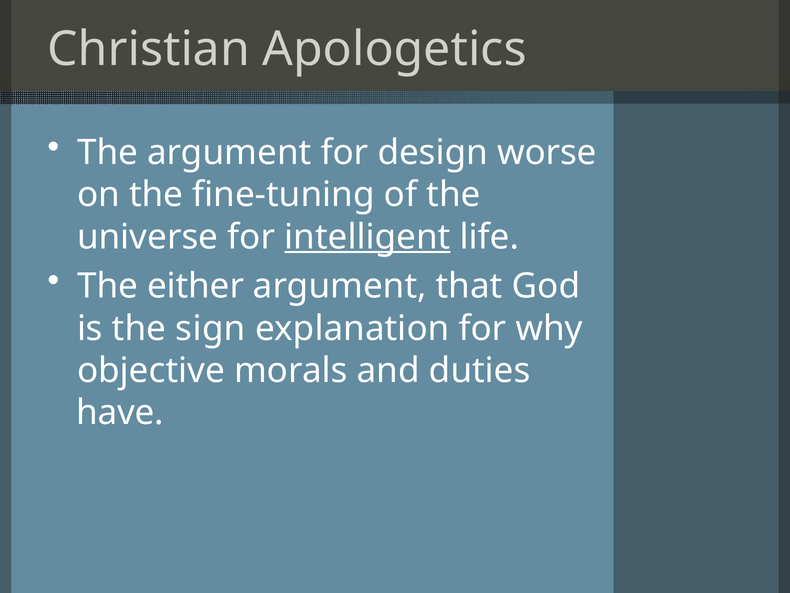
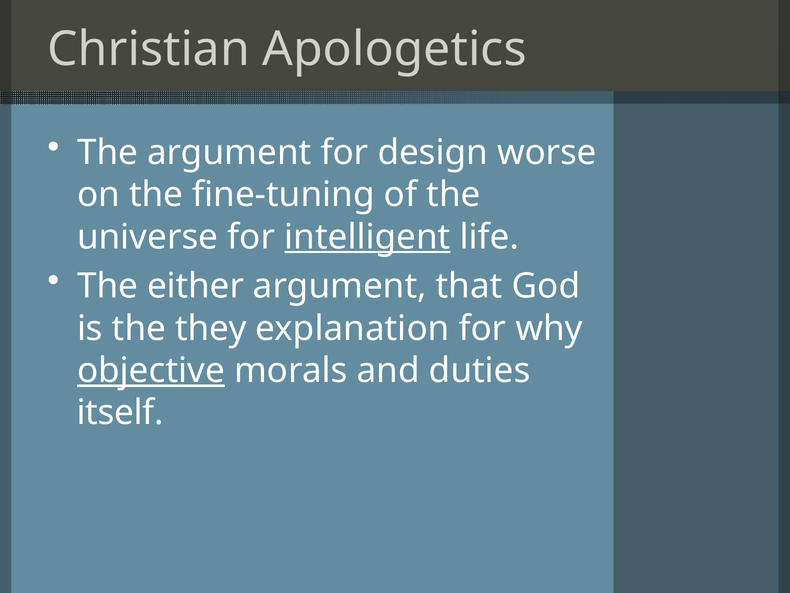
sign: sign -> they
objective underline: none -> present
have: have -> itself
